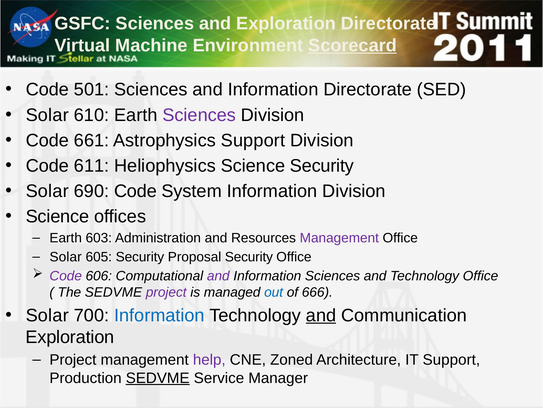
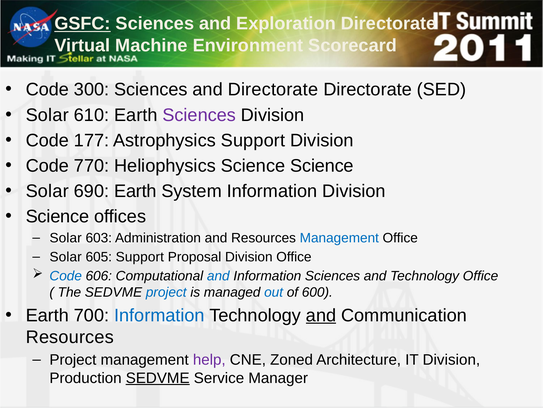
GSFC underline: none -> present
Scorecard underline: present -> none
501: 501 -> 300
Sciences and Information: Information -> Directorate
661: 661 -> 177
611: 611 -> 770
Science Security: Security -> Science
690 Code: Code -> Earth
Earth at (66, 238): Earth -> Solar
Management at (339, 238) colour: purple -> blue
605 Security: Security -> Support
Proposal Security: Security -> Division
Code at (66, 276) colour: purple -> blue
and at (218, 276) colour: purple -> blue
project at (166, 292) colour: purple -> blue
666: 666 -> 600
Solar at (47, 315): Solar -> Earth
Exploration at (70, 336): Exploration -> Resources
IT Support: Support -> Division
